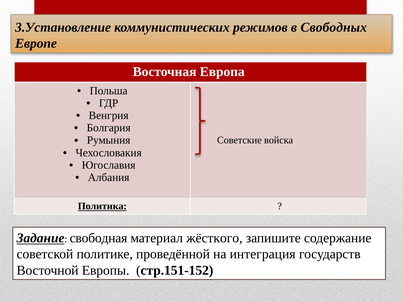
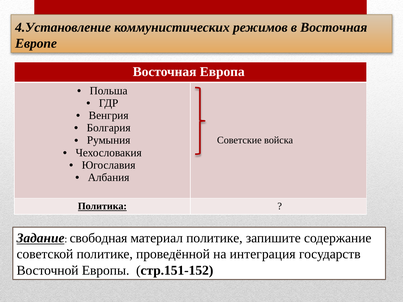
3.Установление: 3.Установление -> 4.Установление
в Свободных: Свободных -> Восточная
материал жёсткого: жёсткого -> политике
